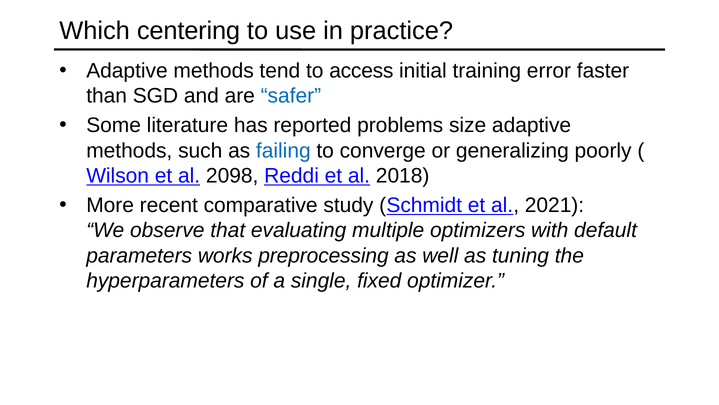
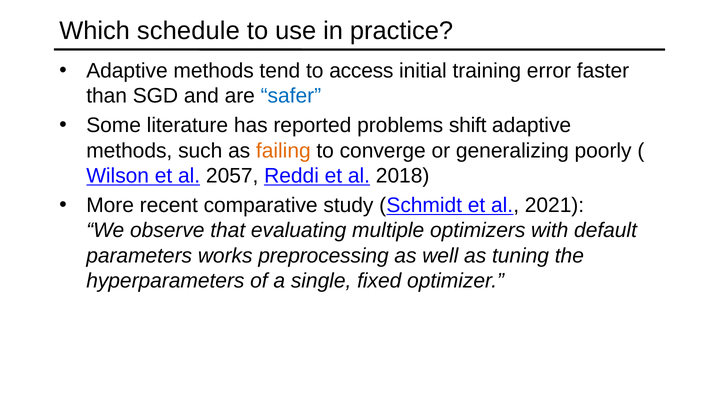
centering: centering -> schedule
size: size -> shift
failing colour: blue -> orange
2098: 2098 -> 2057
